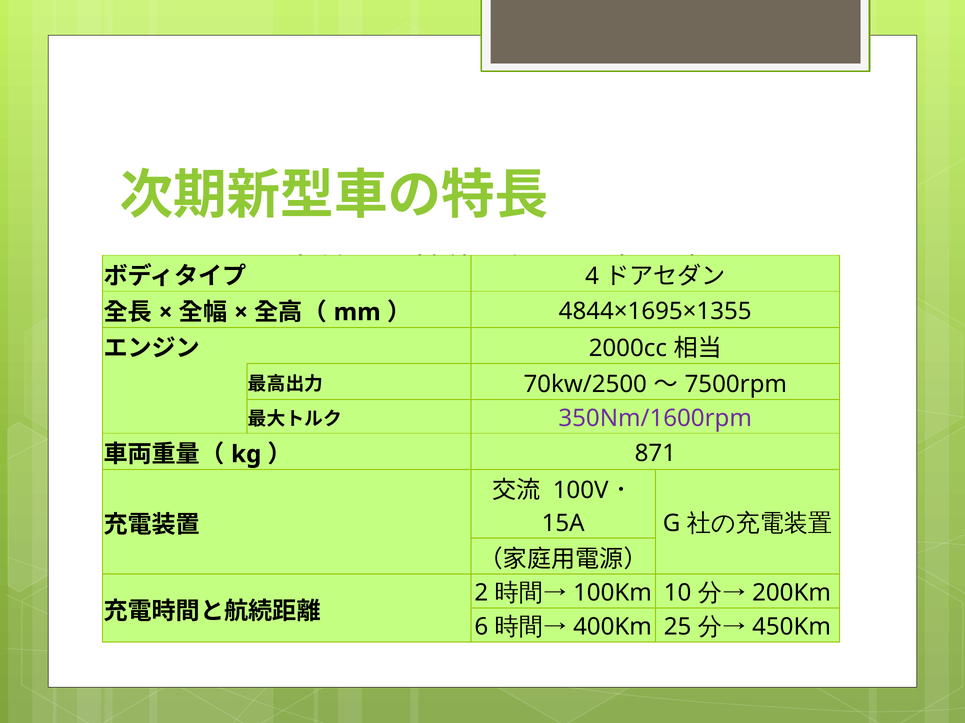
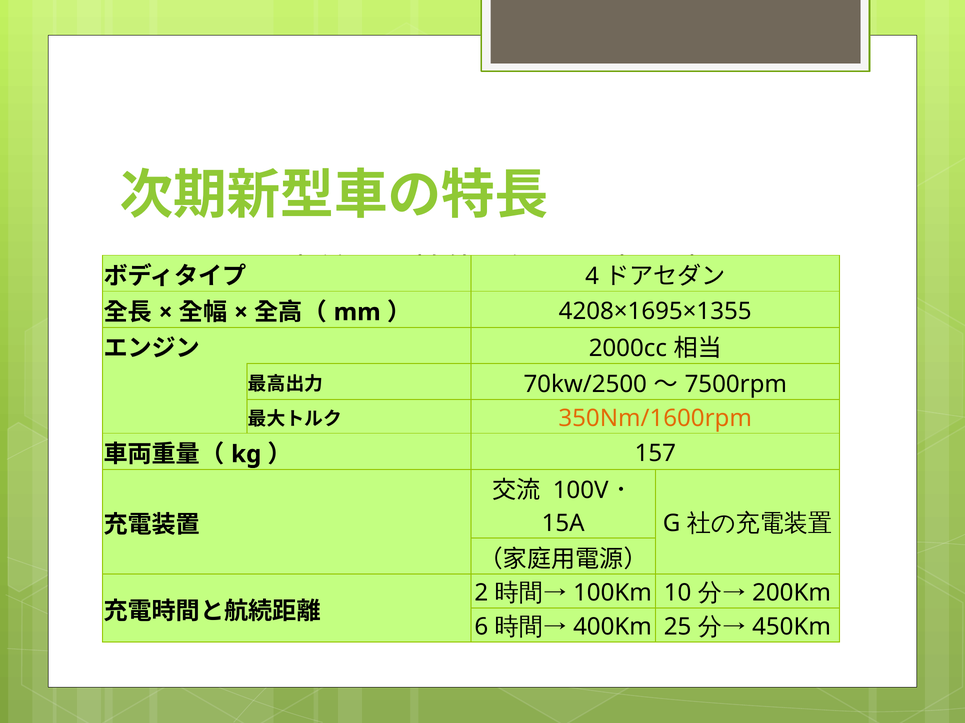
4844×1695×1355: 4844×1695×1355 -> 4208×1695×1355
350Nm/1600rpm colour: purple -> orange
871: 871 -> 157
